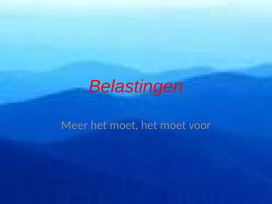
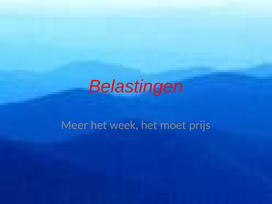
moet at (124, 125): moet -> week
voor: voor -> prijs
